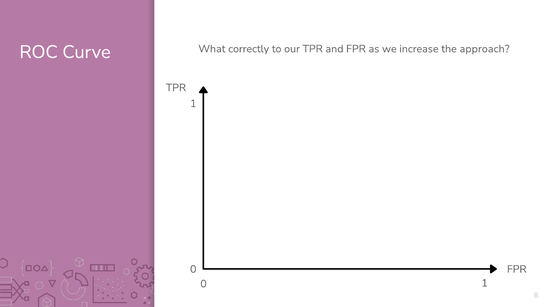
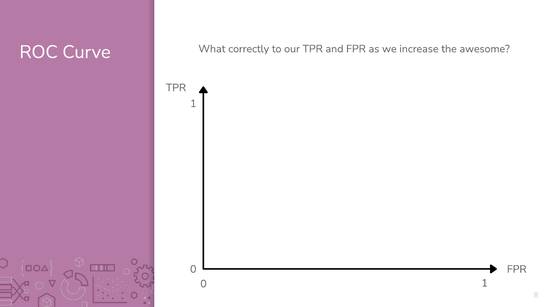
approach: approach -> awesome
